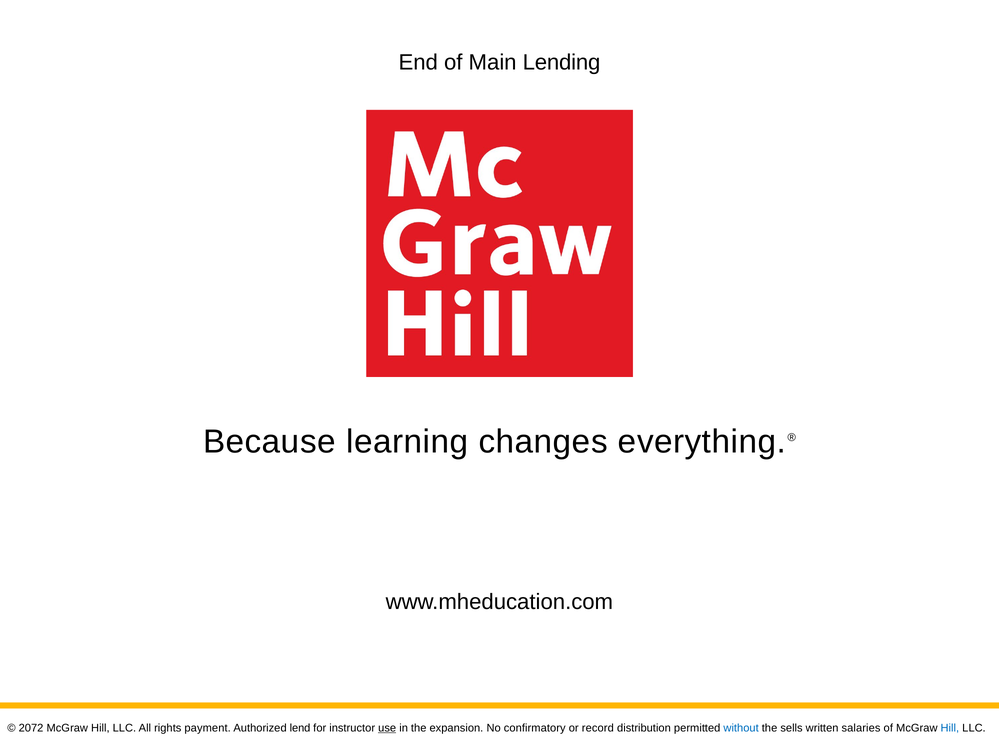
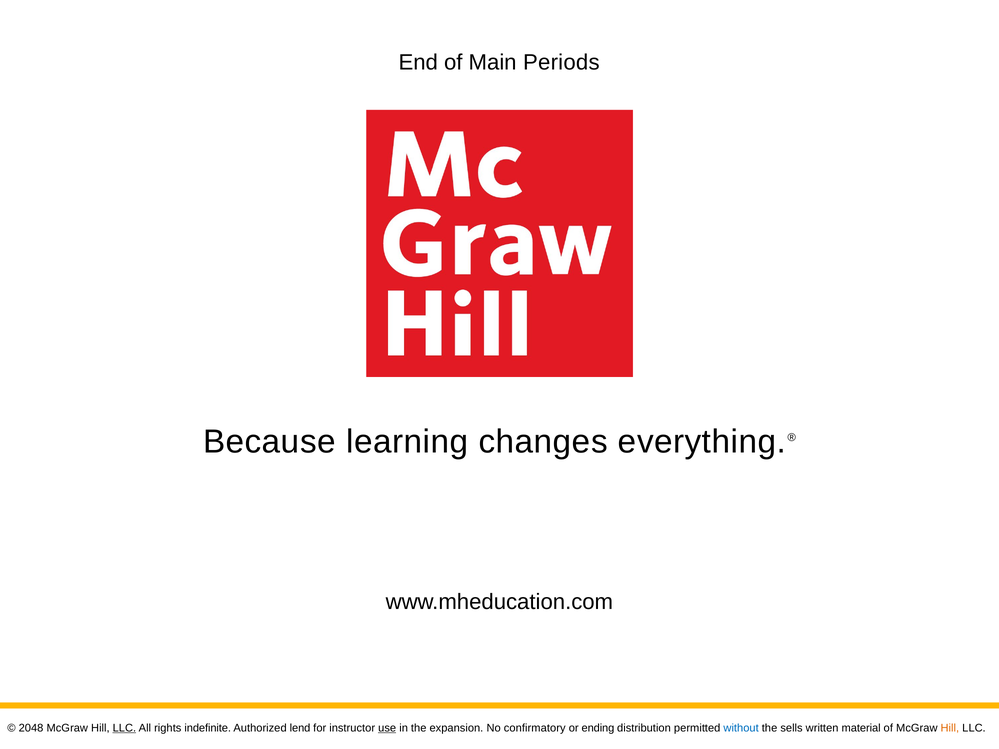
Lending: Lending -> Periods
2072: 2072 -> 2048
LLC at (124, 728) underline: none -> present
payment: payment -> indefinite
record: record -> ending
salaries: salaries -> material
Hill at (950, 728) colour: blue -> orange
